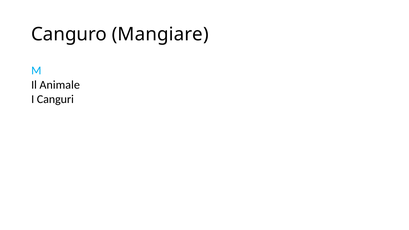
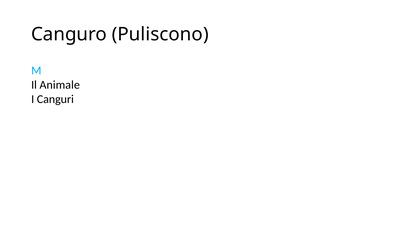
Mangiare: Mangiare -> Puliscono
